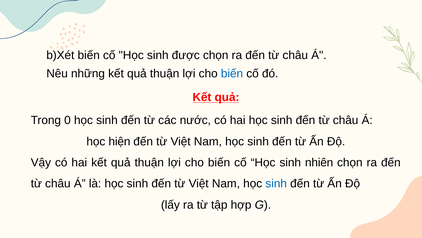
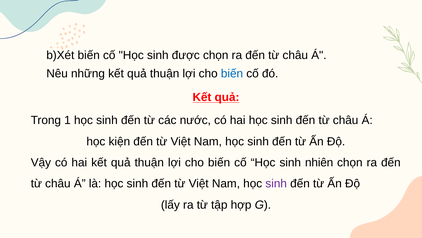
0: 0 -> 1
hiện: hiện -> kiện
sinh at (276, 183) colour: blue -> purple
